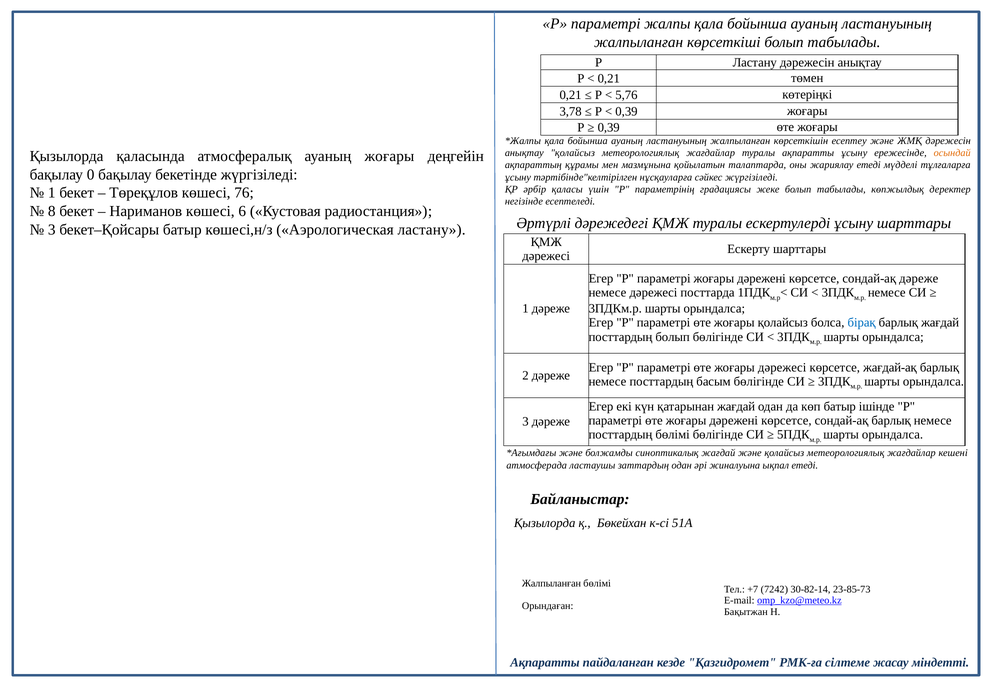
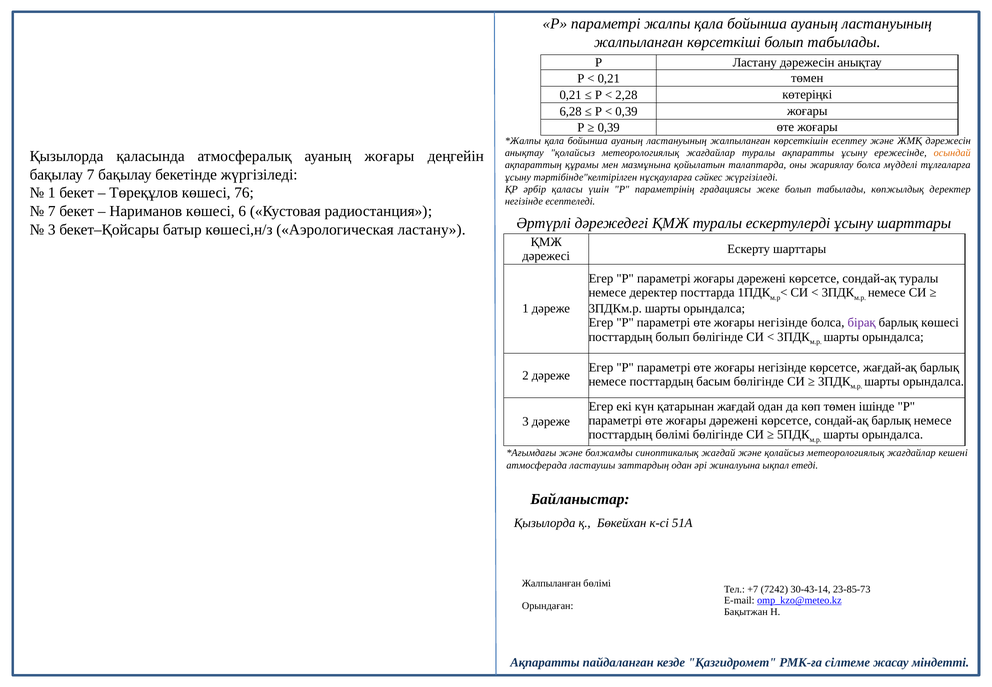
5,76: 5,76 -> 2,28
3,78: 3,78 -> 6,28
жариялау етеді: етеді -> болса
бақылау 0: 0 -> 7
8 at (52, 211): 8 -> 7
сондай-ақ дәреже: дәреже -> туралы
немесе дәрежесі: дәрежесі -> деректер
қолайсыз at (783, 323): қолайсыз -> негізінде
бірақ colour: blue -> purple
барлық жағдай: жағдай -> көшесі
дәрежесі at (782, 367): дәрежесі -> негізінде
көп батыр: батыр -> төмен
30-82-14: 30-82-14 -> 30-43-14
